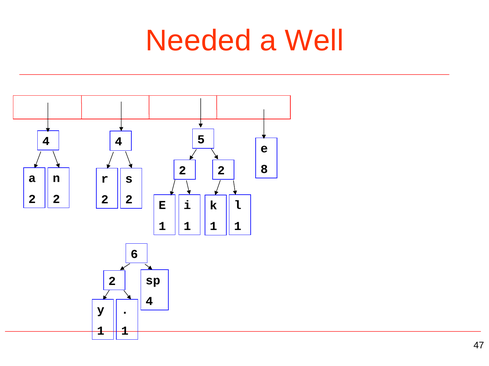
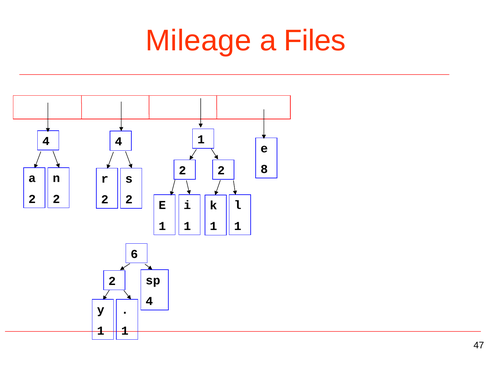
Needed: Needed -> Mileage
Well: Well -> Files
4 5: 5 -> 1
